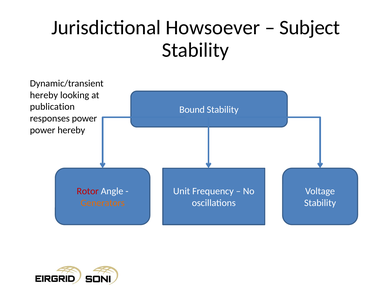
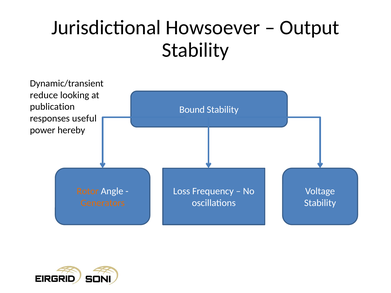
Subject: Subject -> Output
hereby at (44, 95): hereby -> reduce
responses power: power -> useful
Rotor colour: red -> orange
Unit: Unit -> Loss
